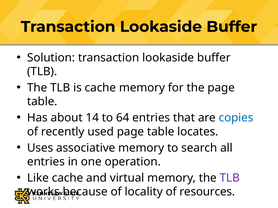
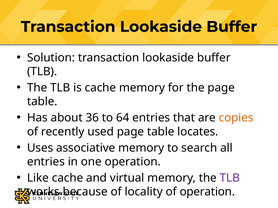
14: 14 -> 36
copies colour: blue -> orange
of resources: resources -> operation
